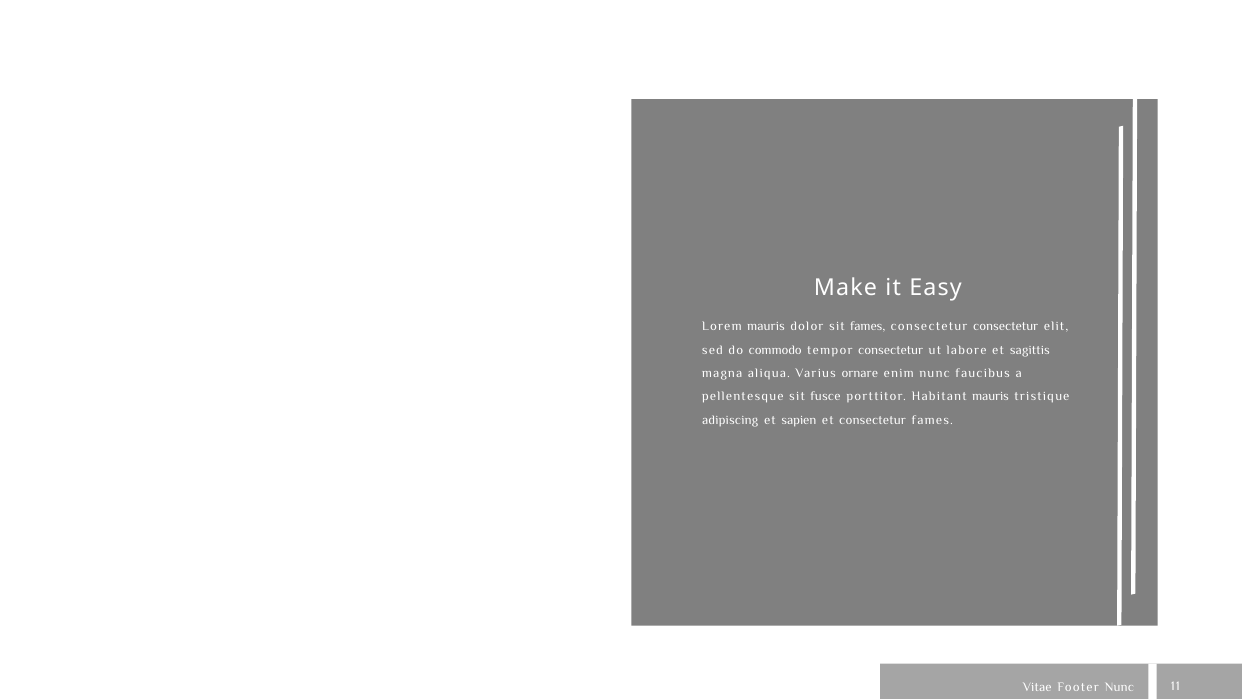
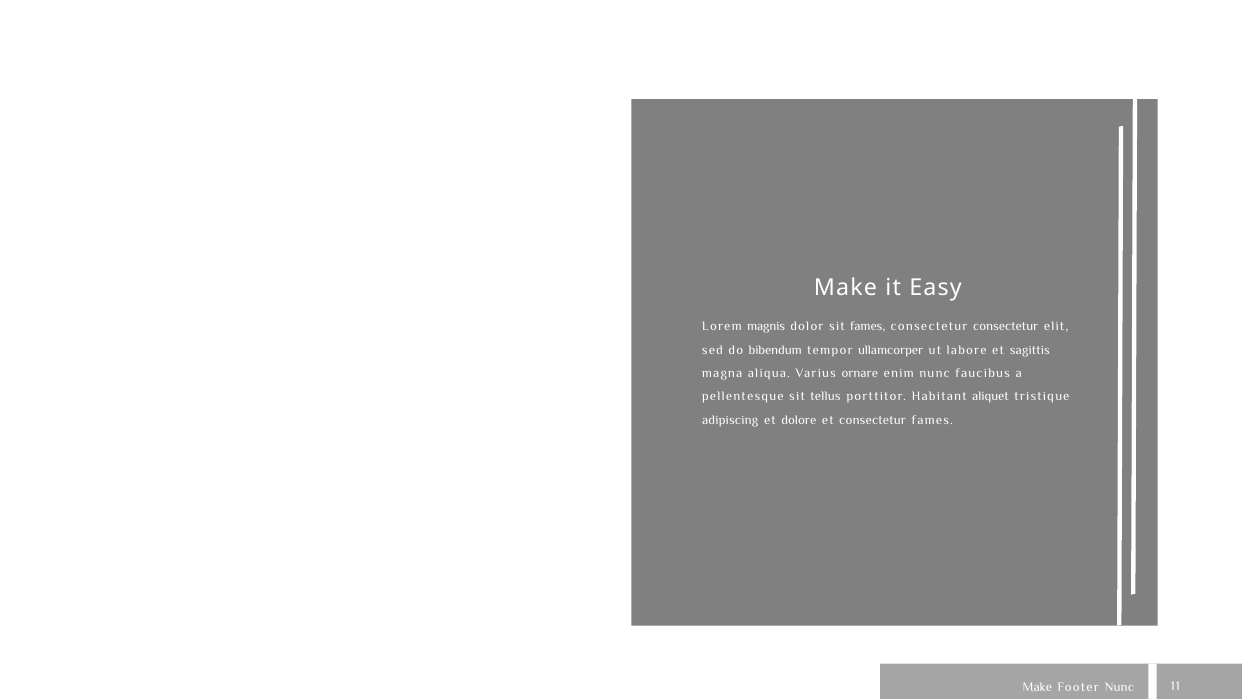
Lorem mauris: mauris -> magnis
commodo: commodo -> bibendum
tempor consectetur: consectetur -> ullamcorper
fusce: fusce -> tellus
Habitant mauris: mauris -> aliquet
sapien: sapien -> dolore
Vitae at (1037, 687): Vitae -> Make
